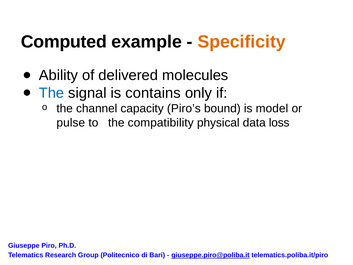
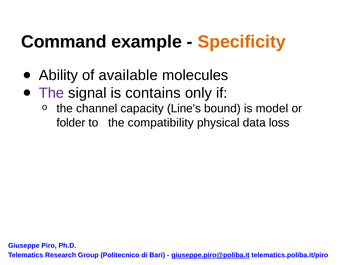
Computed: Computed -> Command
delivered: delivered -> available
The at (51, 93) colour: blue -> purple
Piro’s: Piro’s -> Line’s
pulse: pulse -> folder
